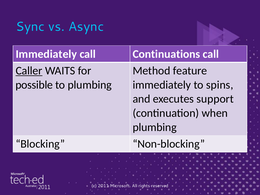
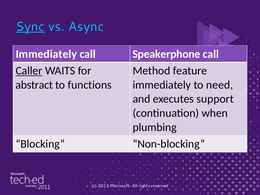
Sync underline: none -> present
Continuations: Continuations -> Speakerphone
possible: possible -> abstract
to plumbing: plumbing -> functions
spins: spins -> need
